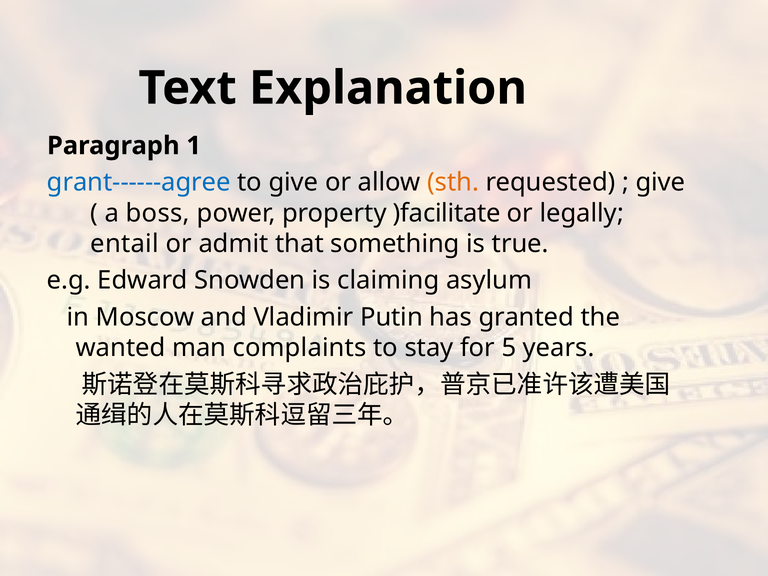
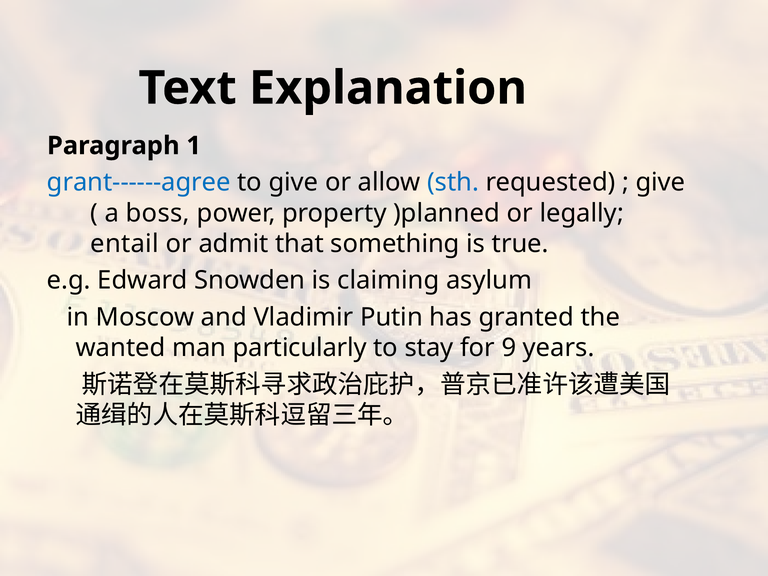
sth colour: orange -> blue
)facilitate: )facilitate -> )planned
complaints: complaints -> particularly
5: 5 -> 9
